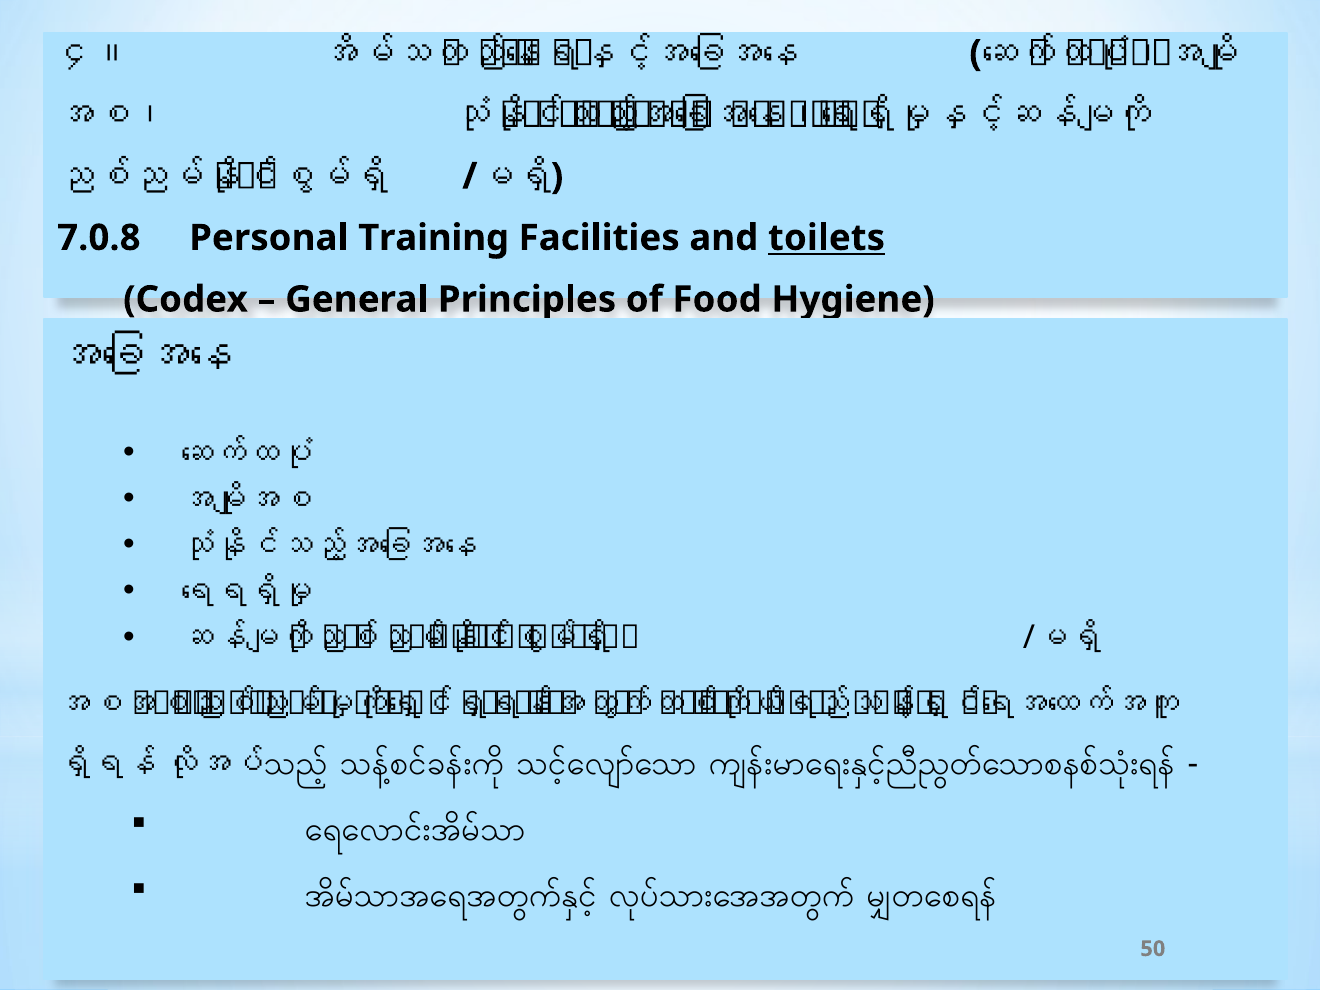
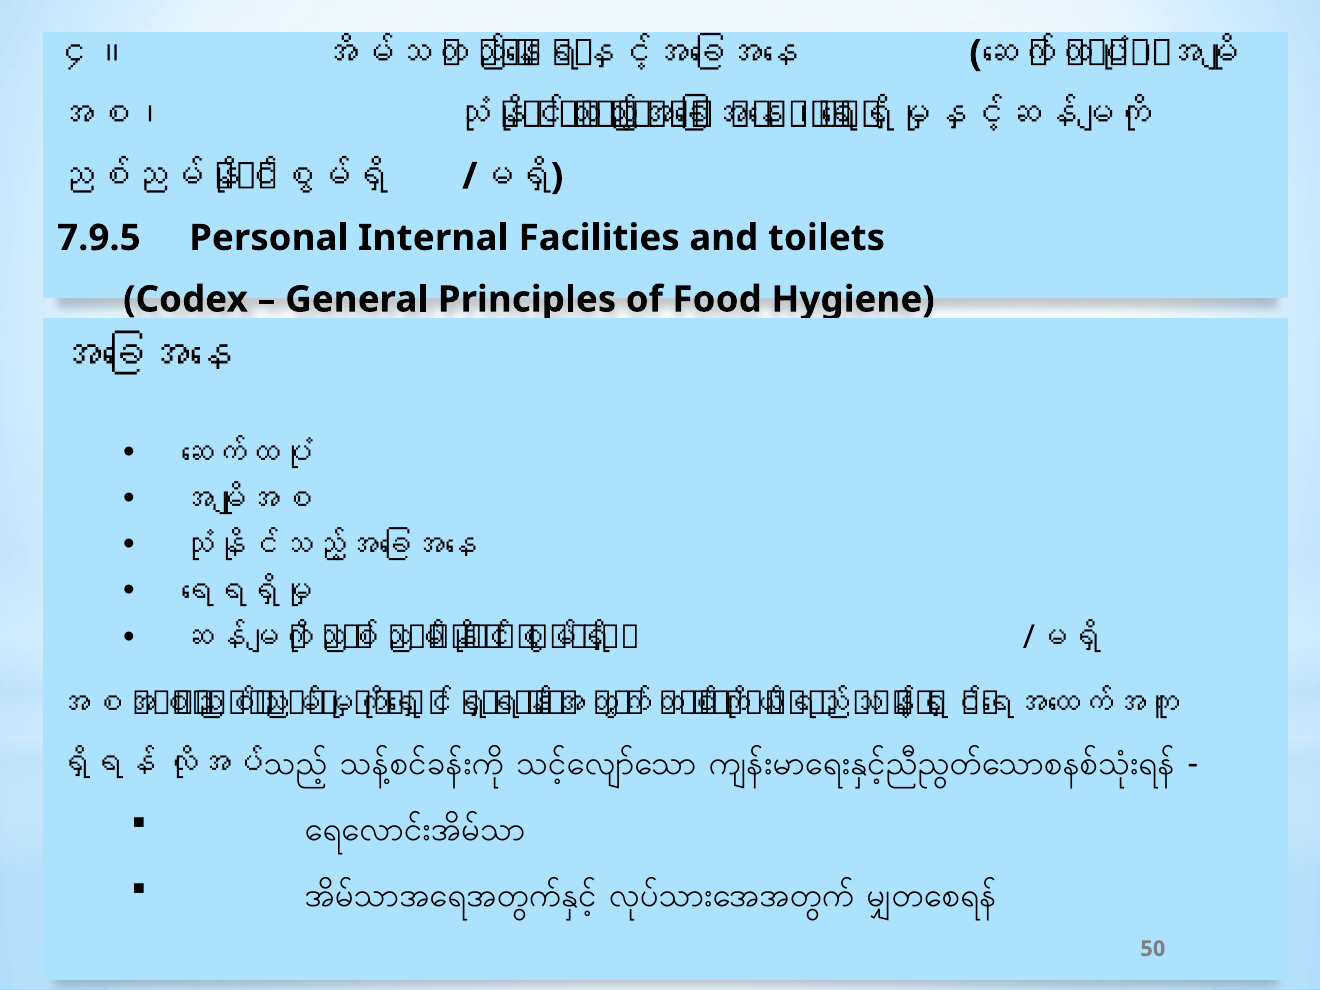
7.0.8: 7.0.8 -> 7.9.5
Training: Training -> Internal
toilets underline: present -> none
